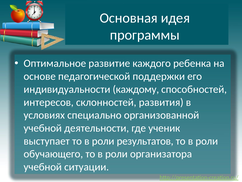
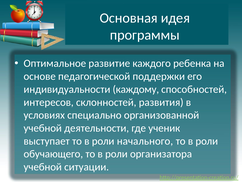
результатов: результатов -> начального
